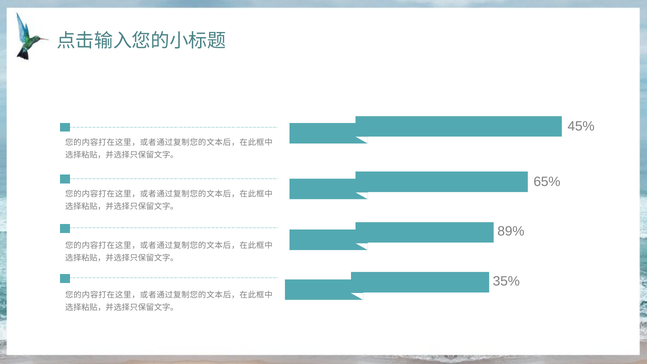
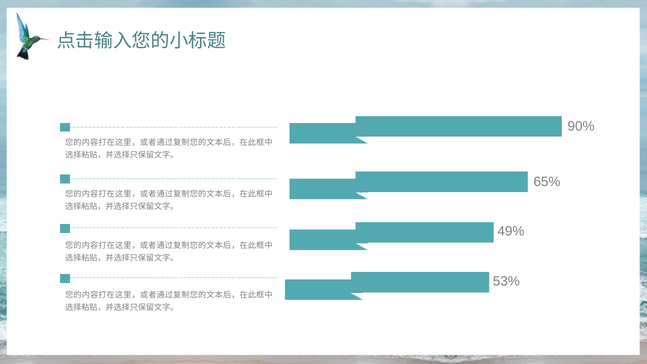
45%: 45% -> 90%
89%: 89% -> 49%
35%: 35% -> 53%
